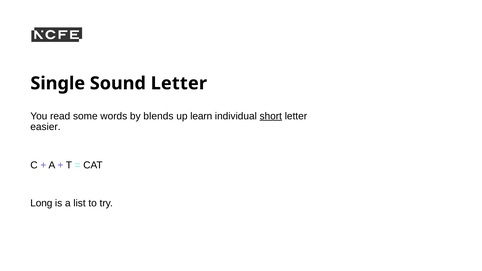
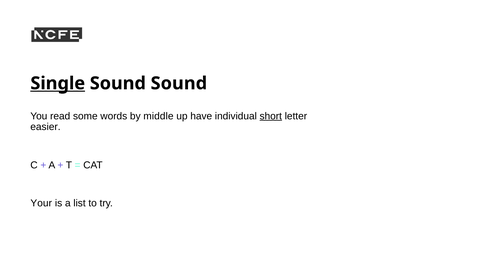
Single underline: none -> present
Sound Letter: Letter -> Sound
blends: blends -> middle
learn: learn -> have
Long: Long -> Your
